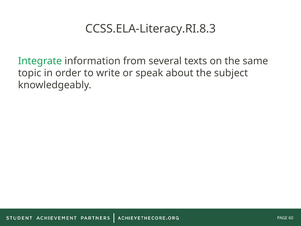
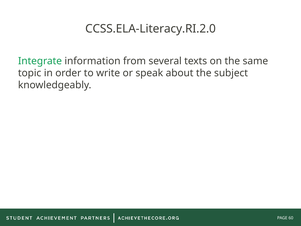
CCSS.ELA-Literacy.RI.8.3: CCSS.ELA-Literacy.RI.8.3 -> CCSS.ELA-Literacy.RI.2.0
